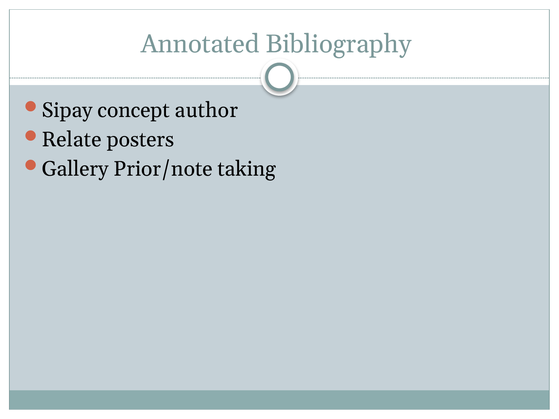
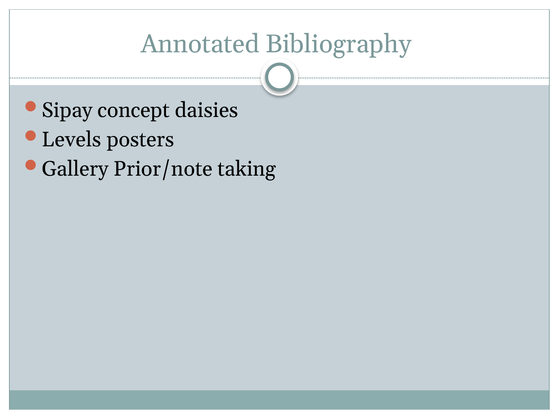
author: author -> daisies
Relate: Relate -> Levels
